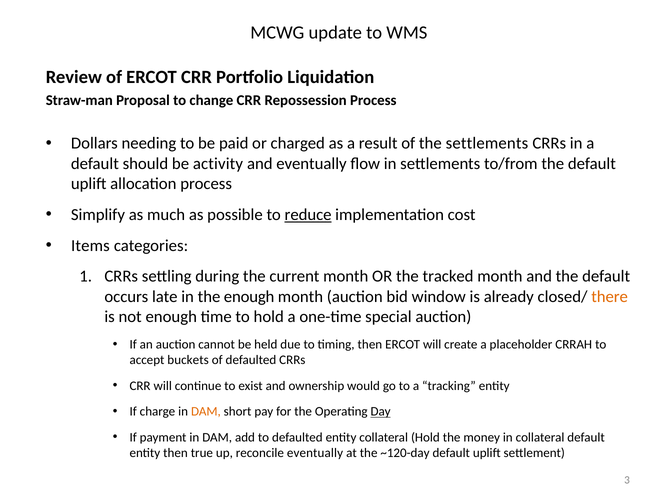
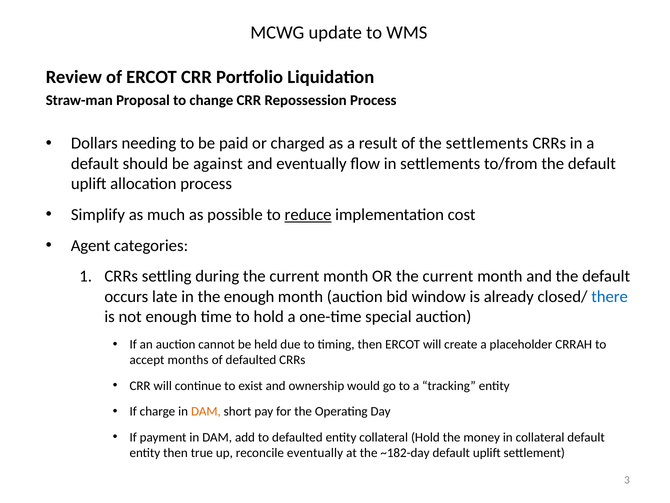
activity: activity -> against
Items: Items -> Agent
OR the tracked: tracked -> current
there colour: orange -> blue
buckets: buckets -> months
Day underline: present -> none
~120-day: ~120-day -> ~182-day
